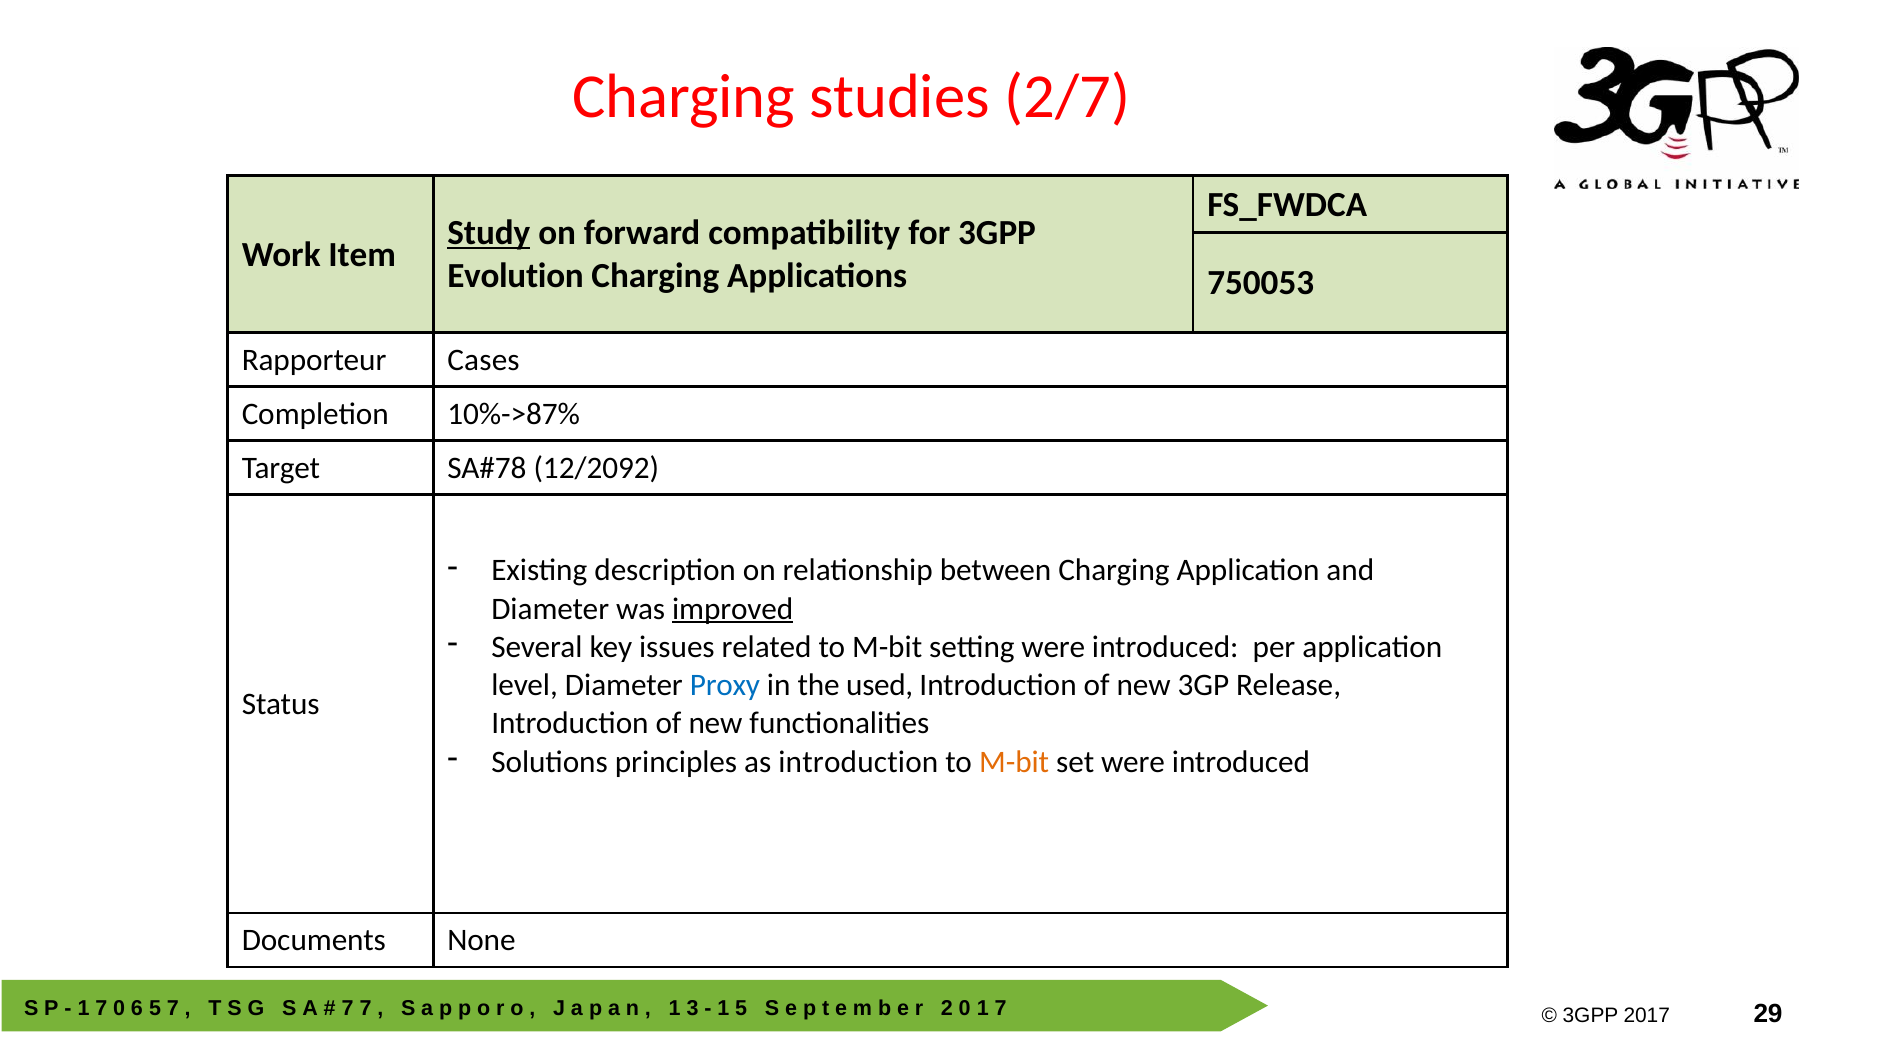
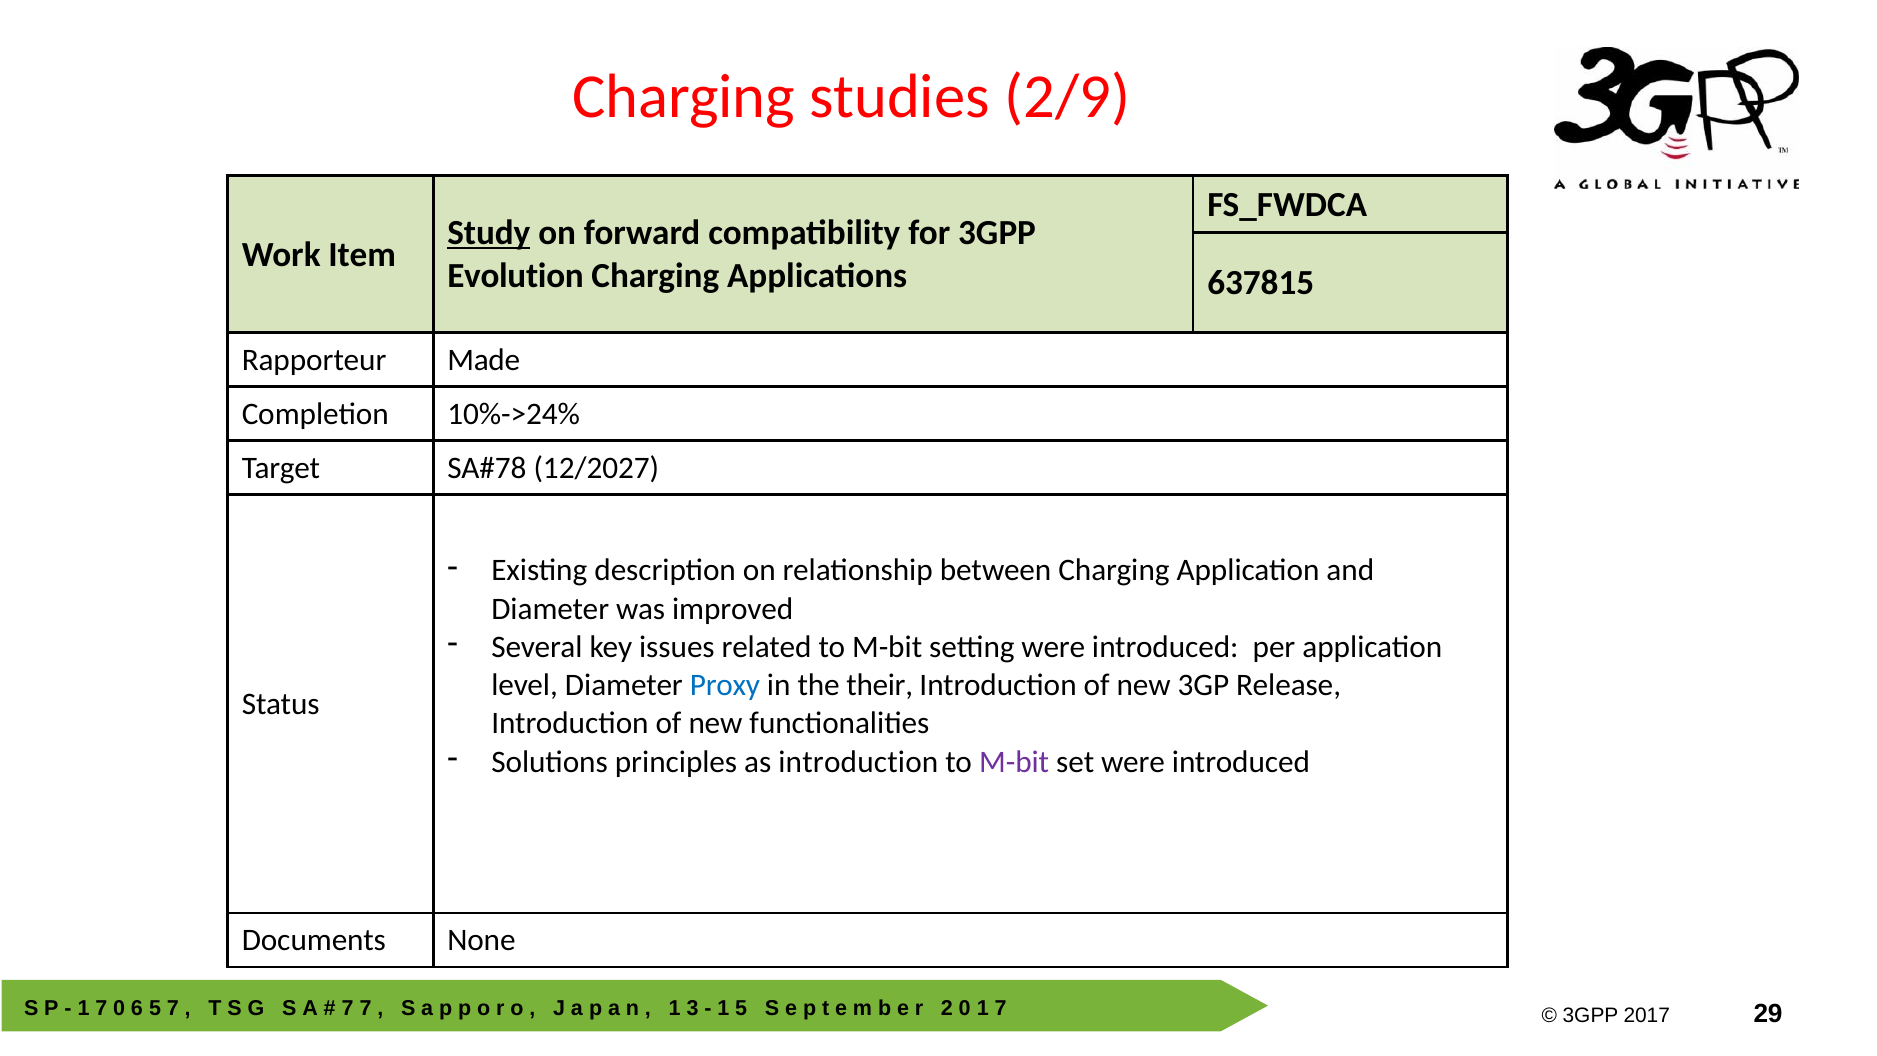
2/7: 2/7 -> 2/9
750053: 750053 -> 637815
Cases: Cases -> Made
10%->87%: 10%->87% -> 10%->24%
12/2092: 12/2092 -> 12/2027
improved underline: present -> none
used: used -> their
M-bit at (1014, 762) colour: orange -> purple
